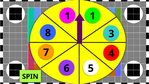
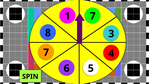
1 1: 1 -> 7
